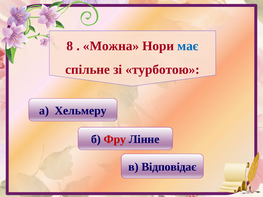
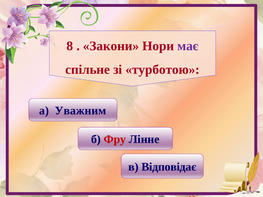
Можна: Можна -> Закони
має colour: blue -> purple
Хельмеру: Хельмеру -> Уважним
